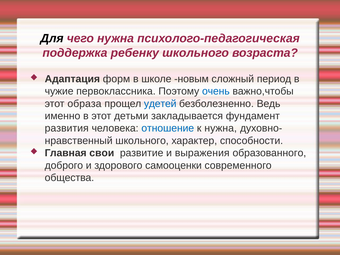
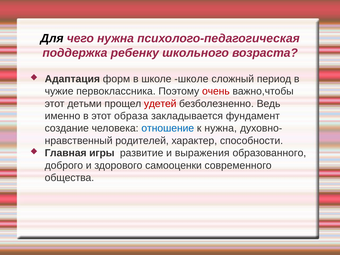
школе новым: новым -> школе
очень colour: blue -> red
образа: образа -> детьми
удетей colour: blue -> red
детьми: детьми -> образа
развития: развития -> создание
школьного at (142, 141): школьного -> родителей
свои: свои -> игры
